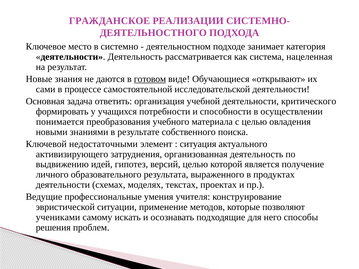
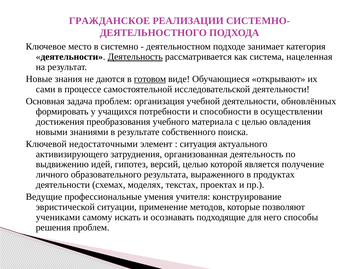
Деятельность at (135, 57) underline: none -> present
задача ответить: ответить -> проблем
критического: критического -> обновлённых
понимается: понимается -> достижения
